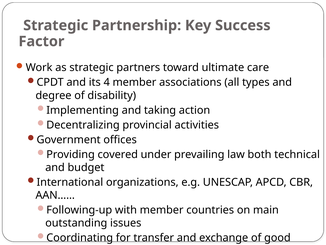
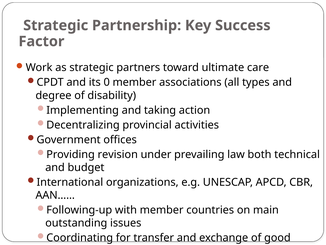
4: 4 -> 0
covered: covered -> revision
